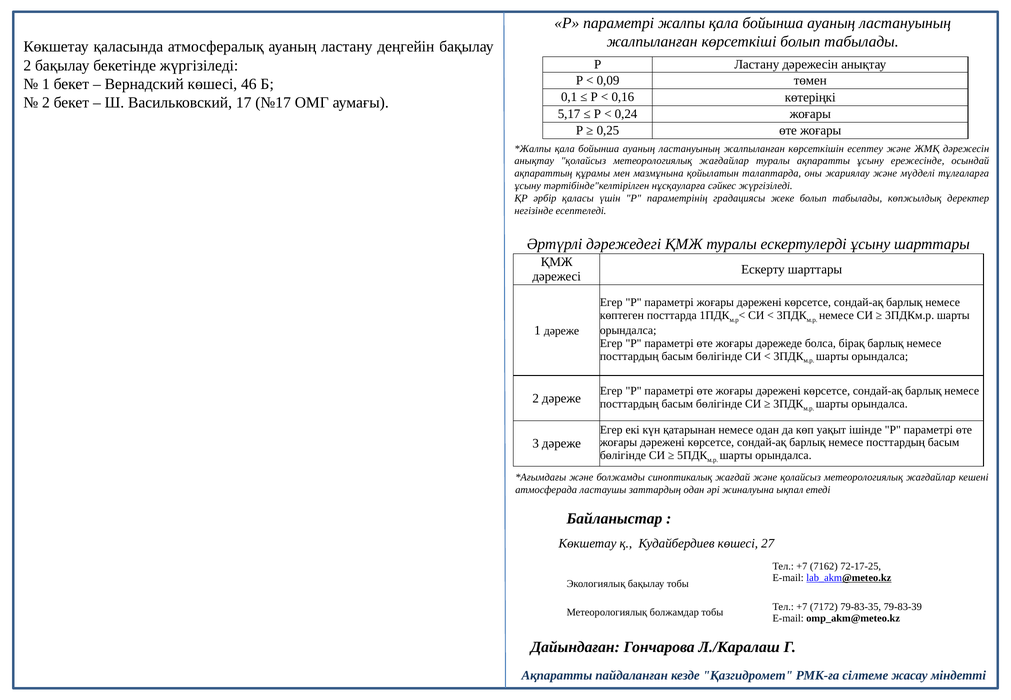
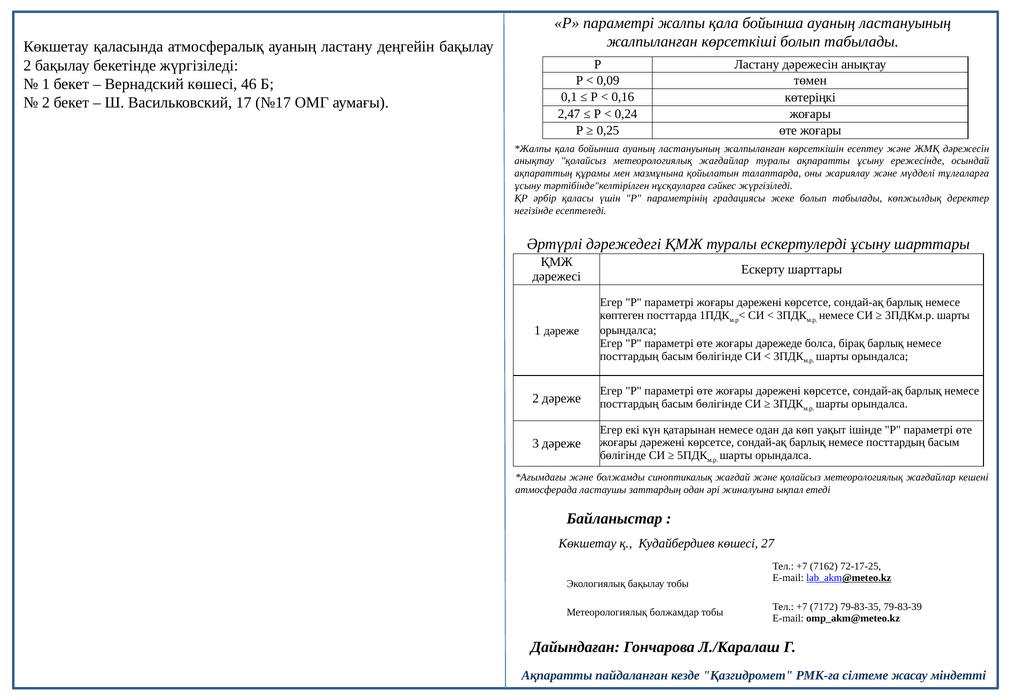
5,17: 5,17 -> 2,47
